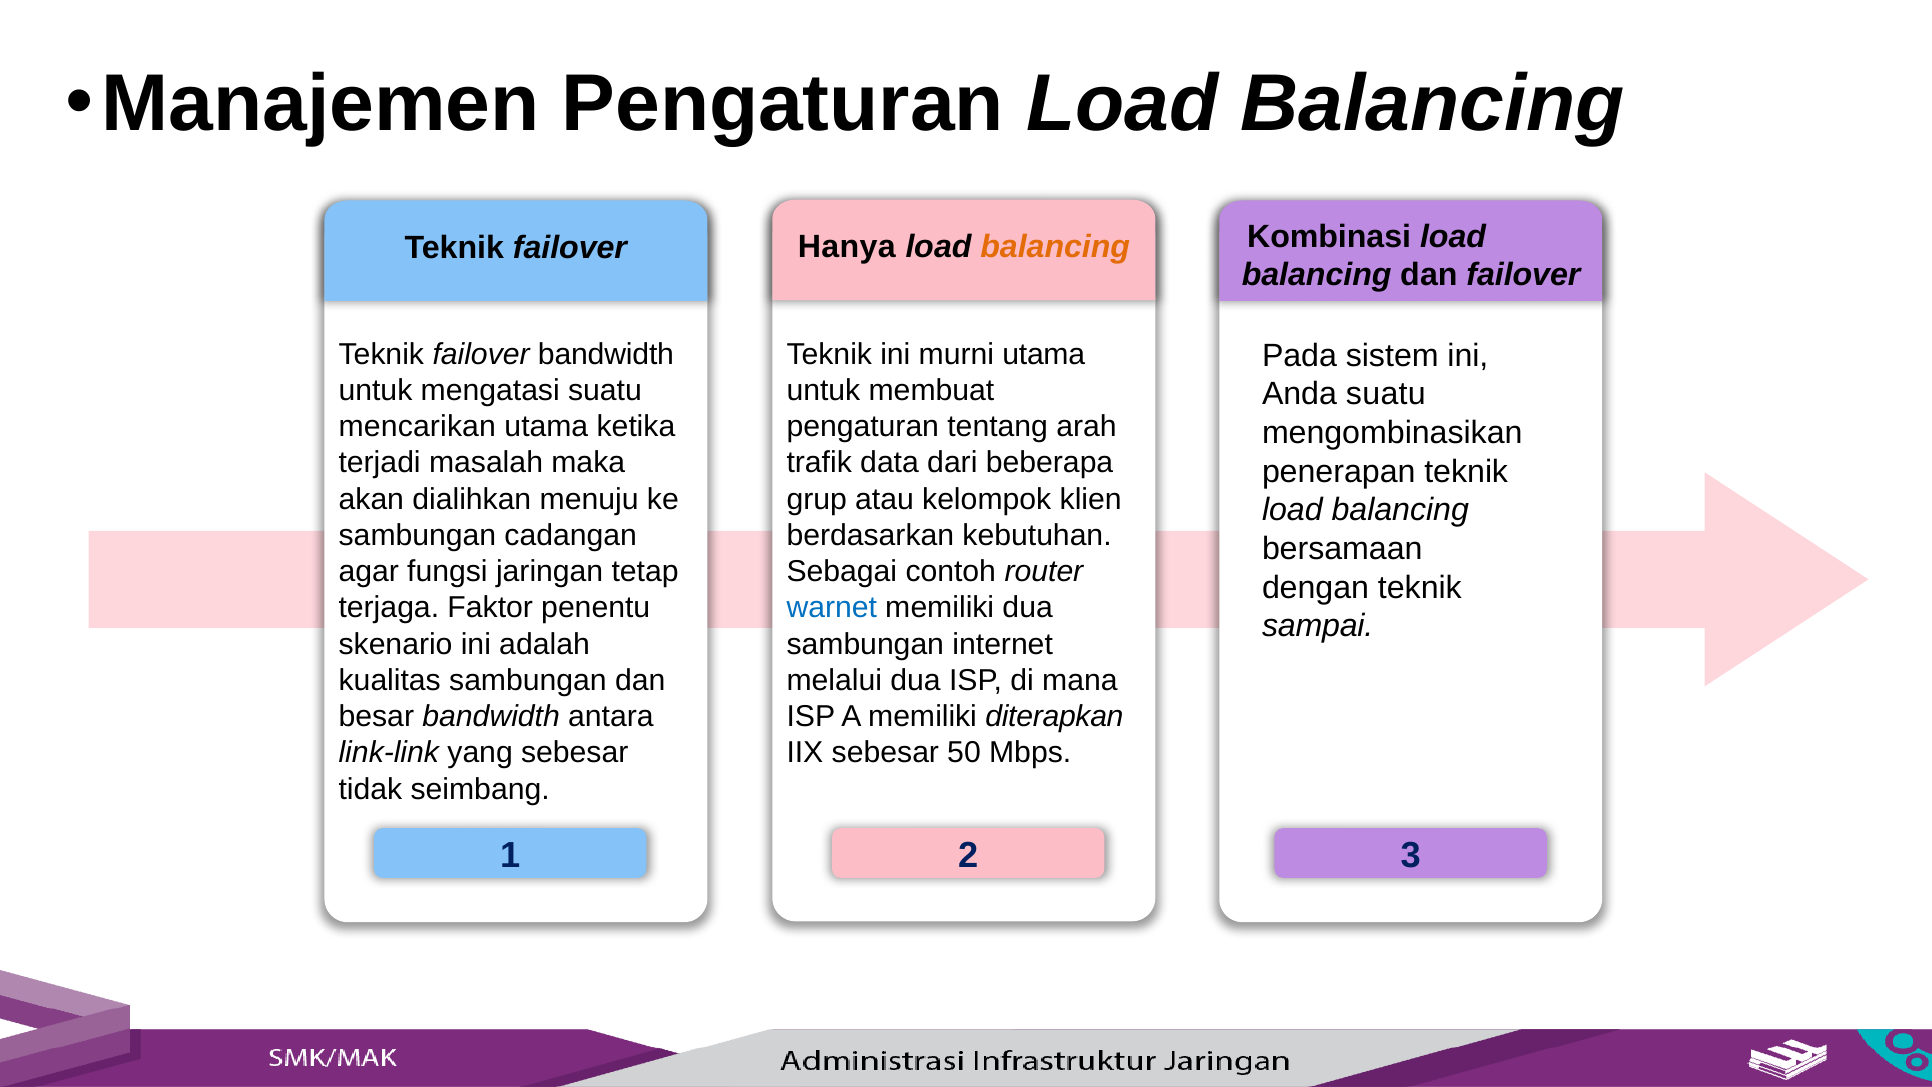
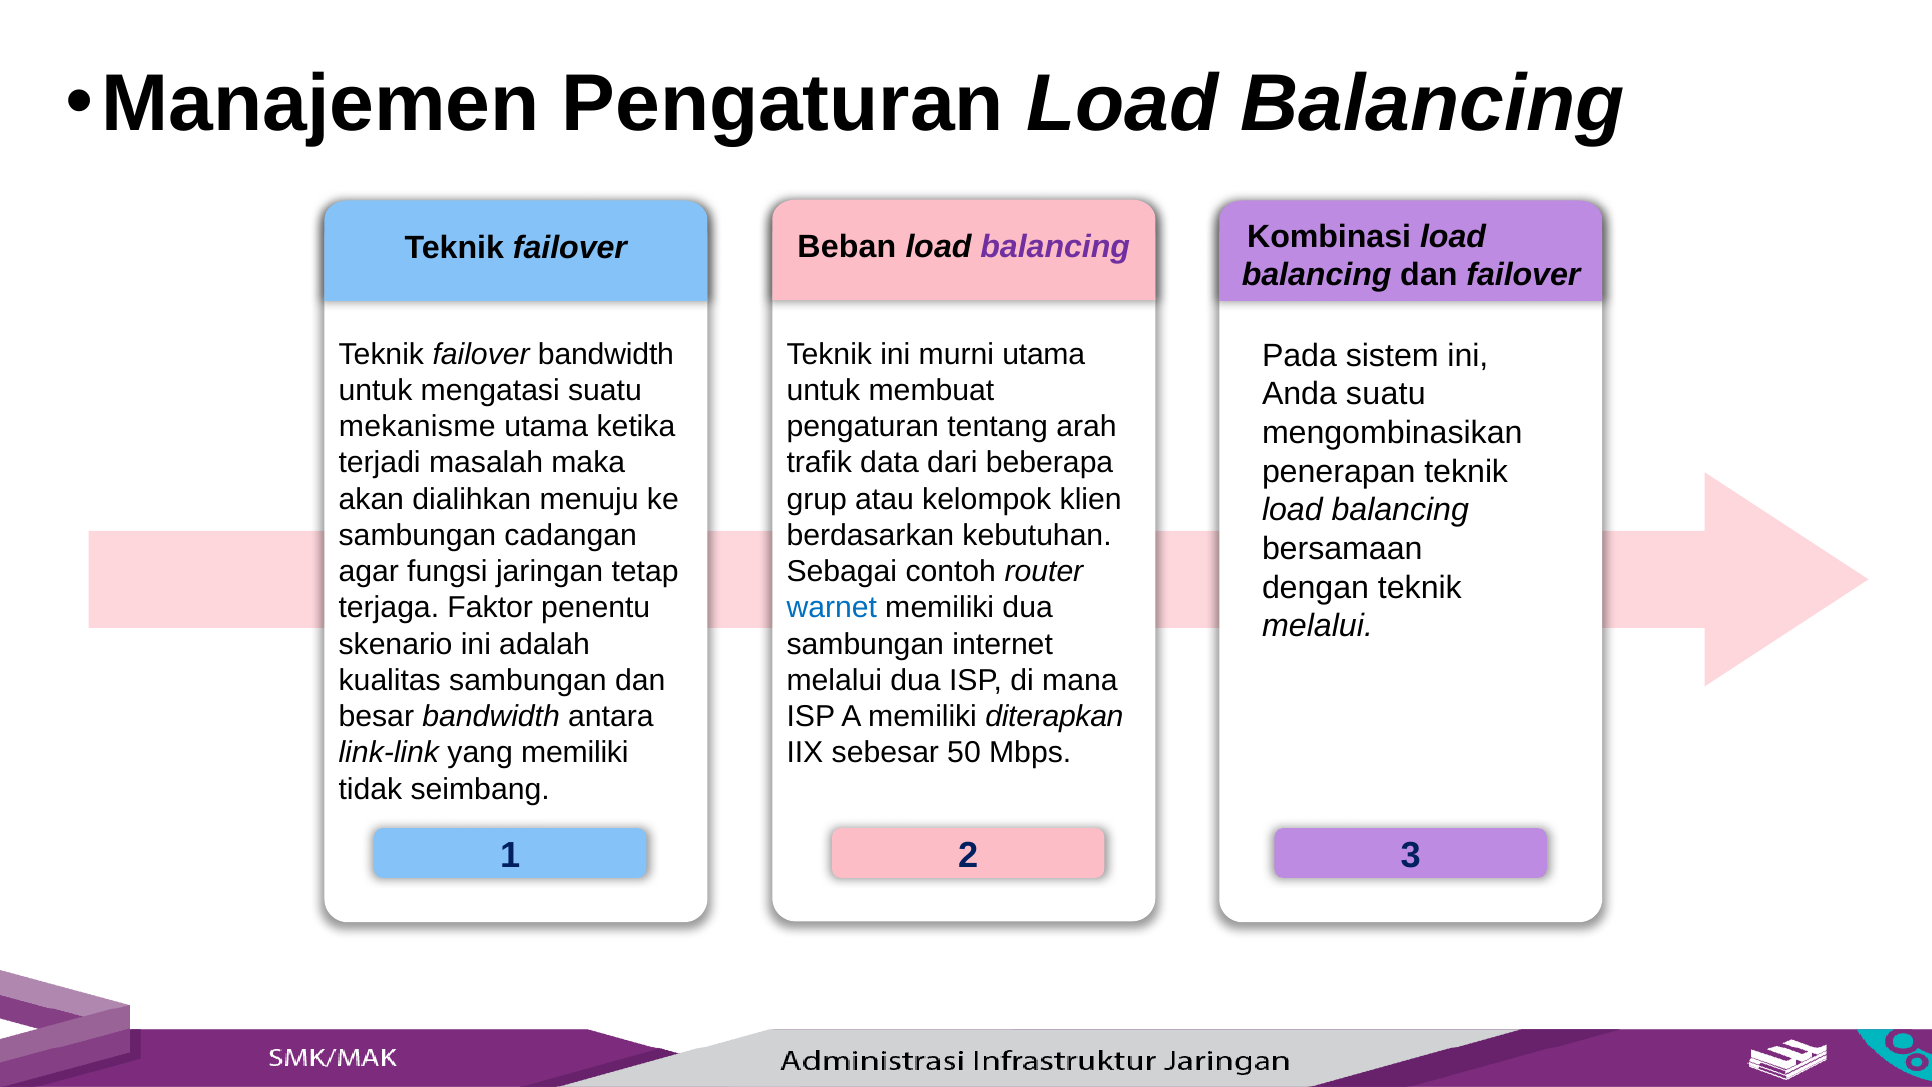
Hanya: Hanya -> Beban
balancing at (1055, 247) colour: orange -> purple
mencarikan: mencarikan -> mekanisme
sampai at (1318, 626): sampai -> melalui
yang sebesar: sebesar -> memiliki
